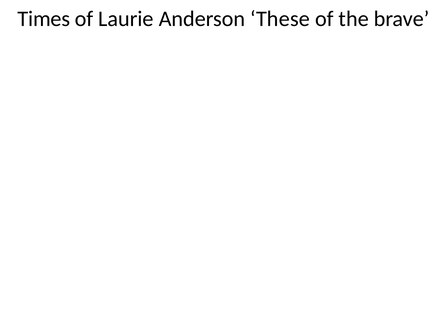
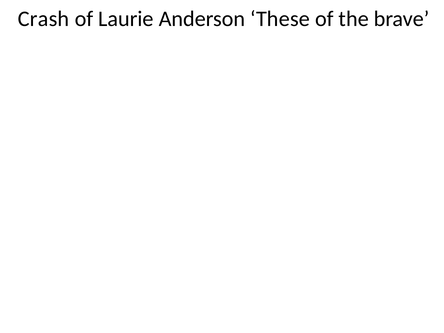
Times: Times -> Crash
